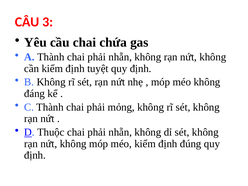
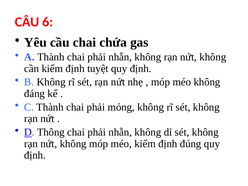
3: 3 -> 6
Thuộc: Thuộc -> Thông
